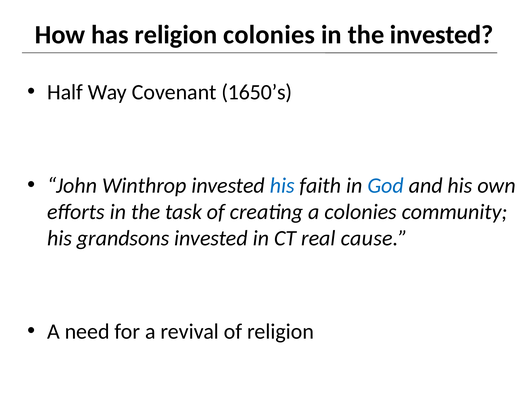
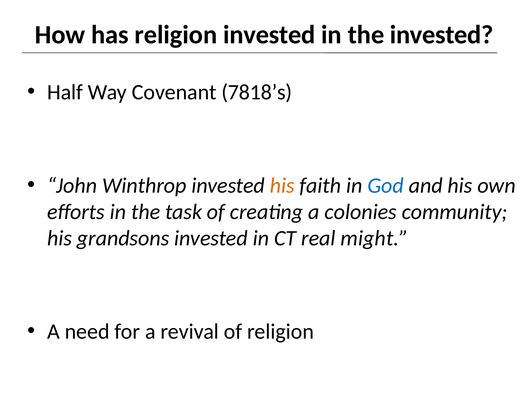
religion colonies: colonies -> invested
1650’s: 1650’s -> 7818’s
his at (282, 185) colour: blue -> orange
cause: cause -> might
